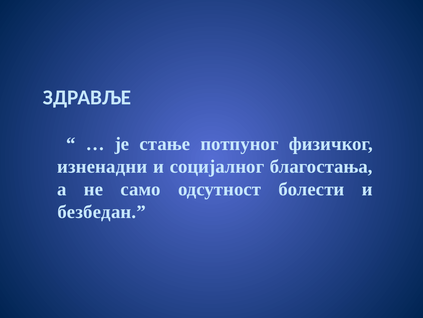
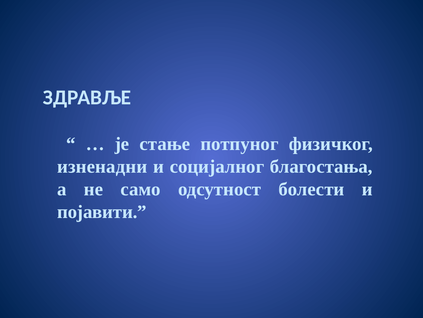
безбедан: безбедан -> појавити
